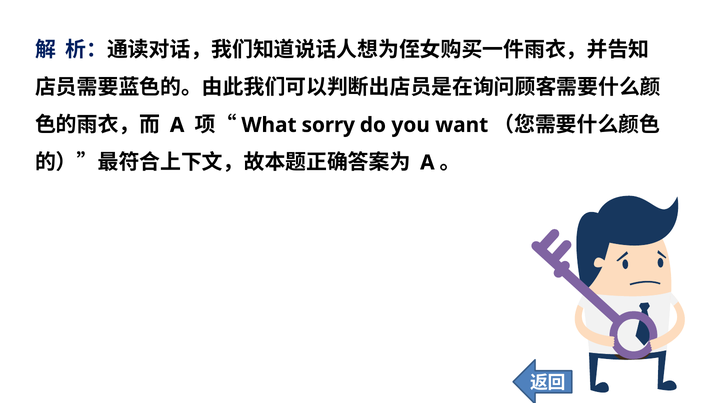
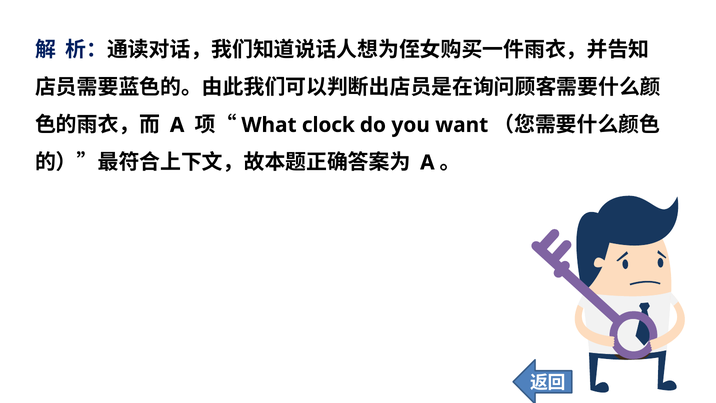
sorry: sorry -> clock
